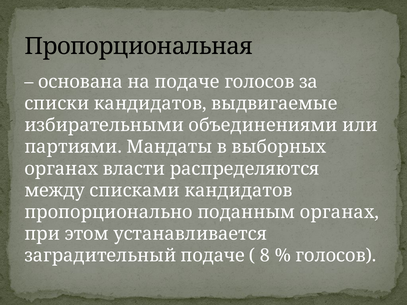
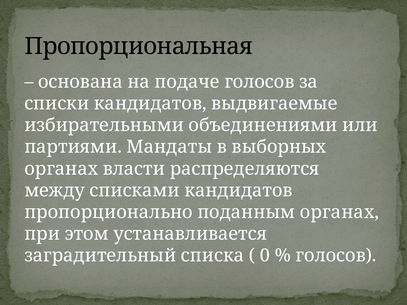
заградительный подаче: подаче -> списка
8: 8 -> 0
